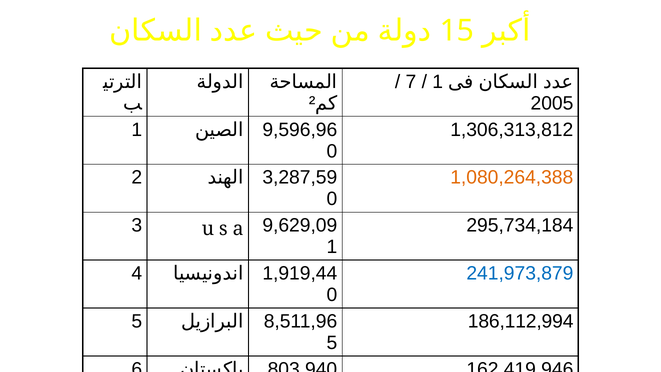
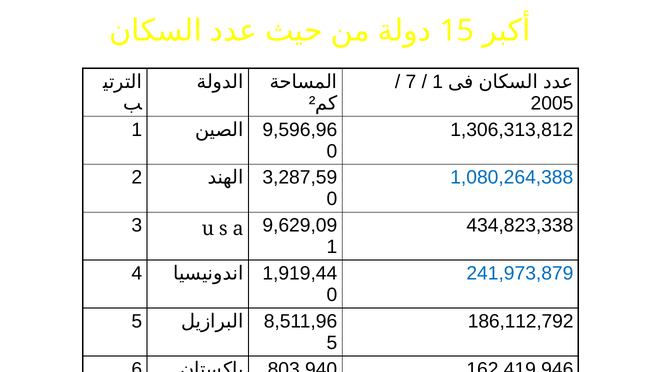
1,080,264,388 colour: orange -> blue
295,734,184: 295,734,184 -> 434,823,338
186,112,994: 186,112,994 -> 186,112,792
